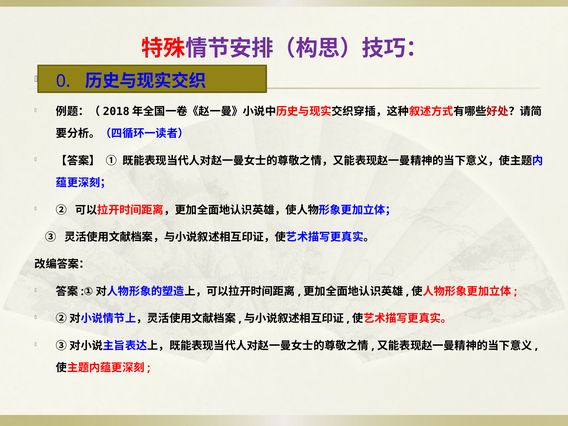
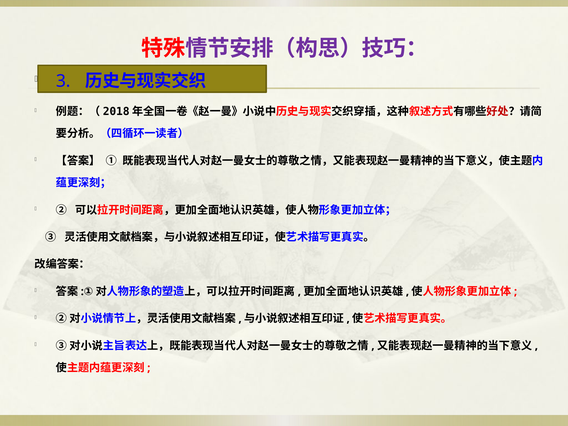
0: 0 -> 3
